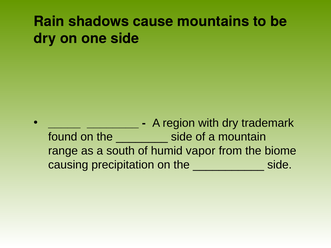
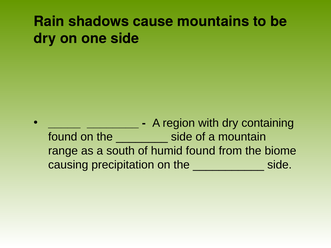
trademark: trademark -> containing
humid vapor: vapor -> found
